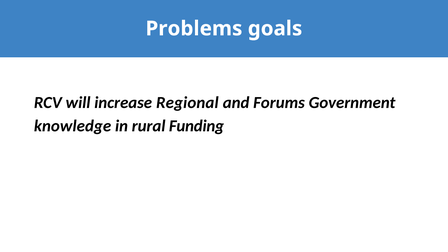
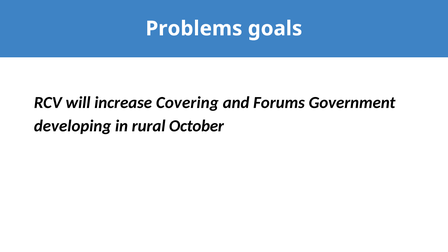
Regional: Regional -> Covering
knowledge: knowledge -> developing
Funding: Funding -> October
